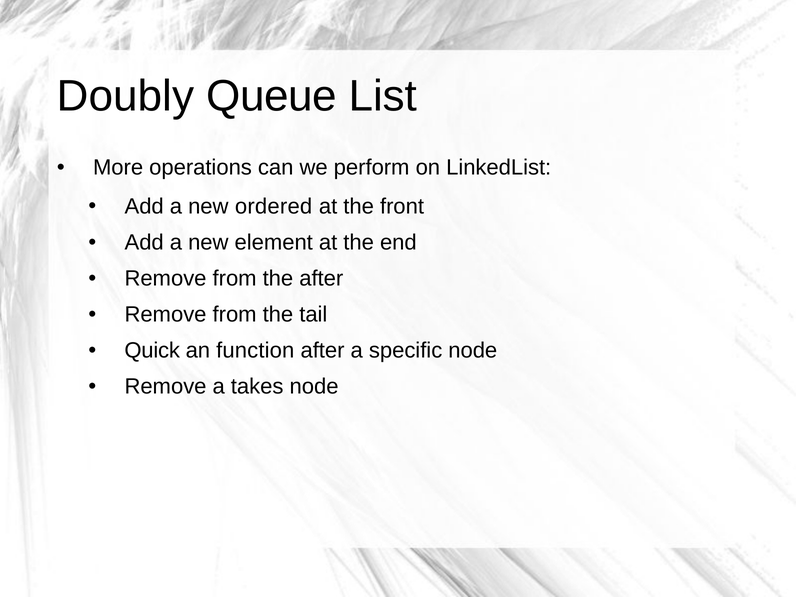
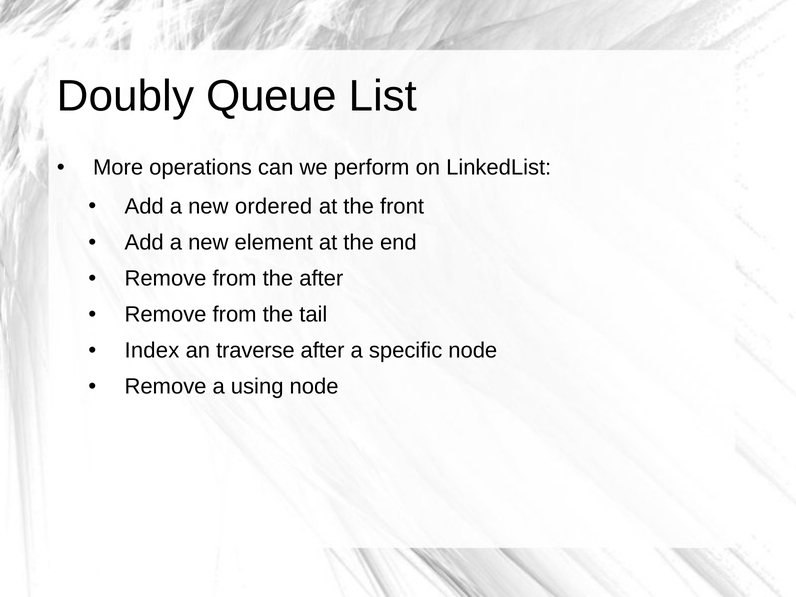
Quick: Quick -> Index
function: function -> traverse
takes: takes -> using
